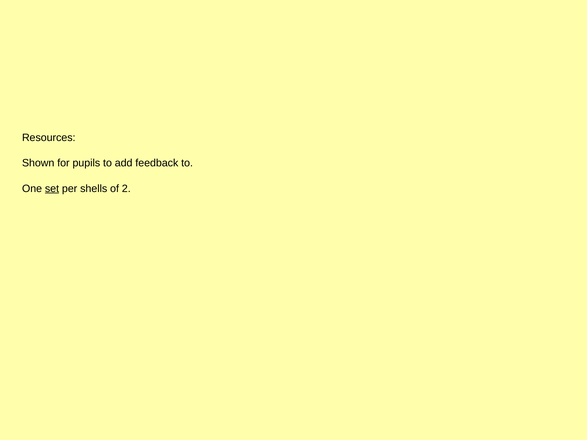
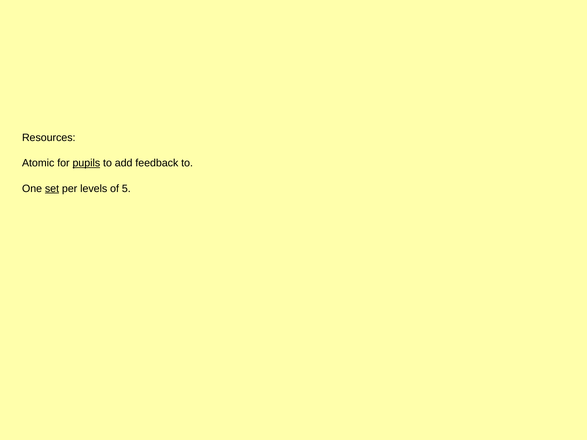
Shown: Shown -> Atomic
pupils underline: none -> present
shells: shells -> levels
2: 2 -> 5
